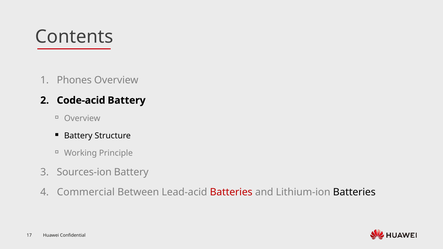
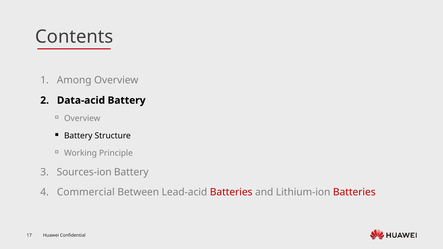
Phones: Phones -> Among
Code-acid: Code-acid -> Data-acid
Batteries at (354, 192) colour: black -> red
